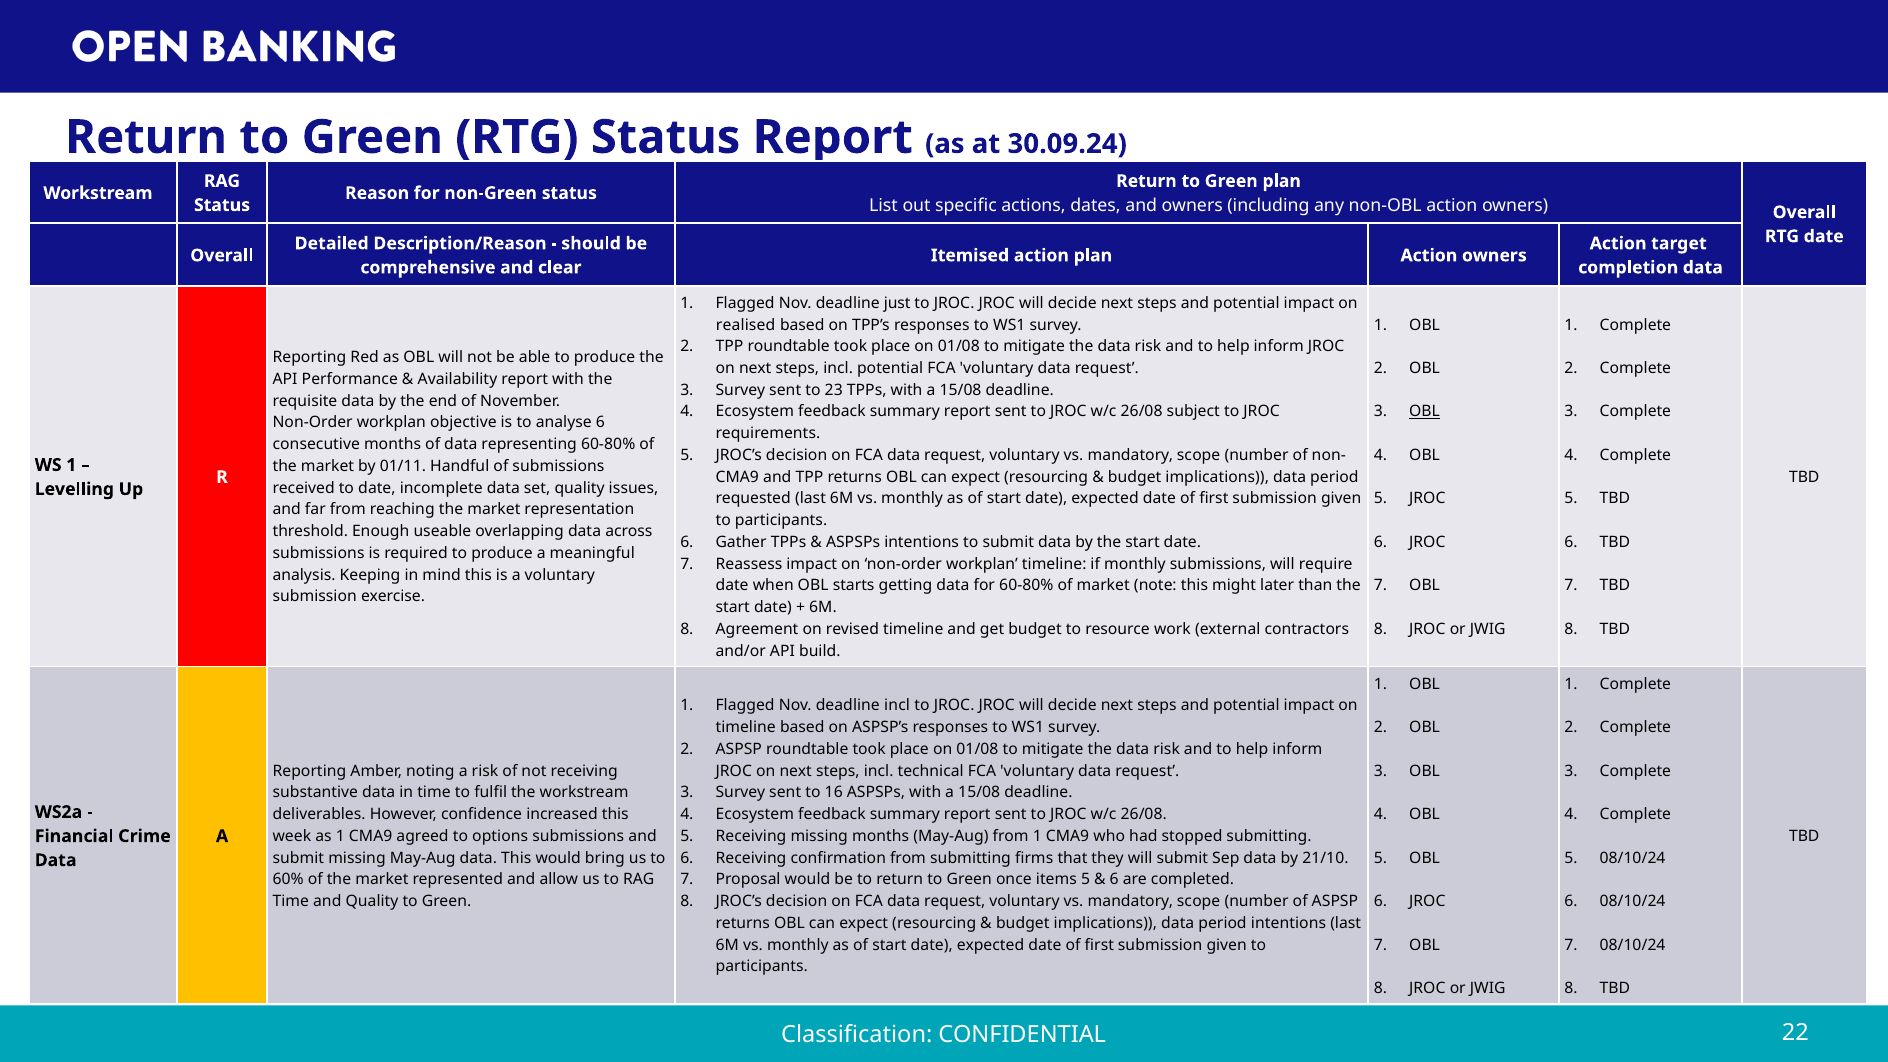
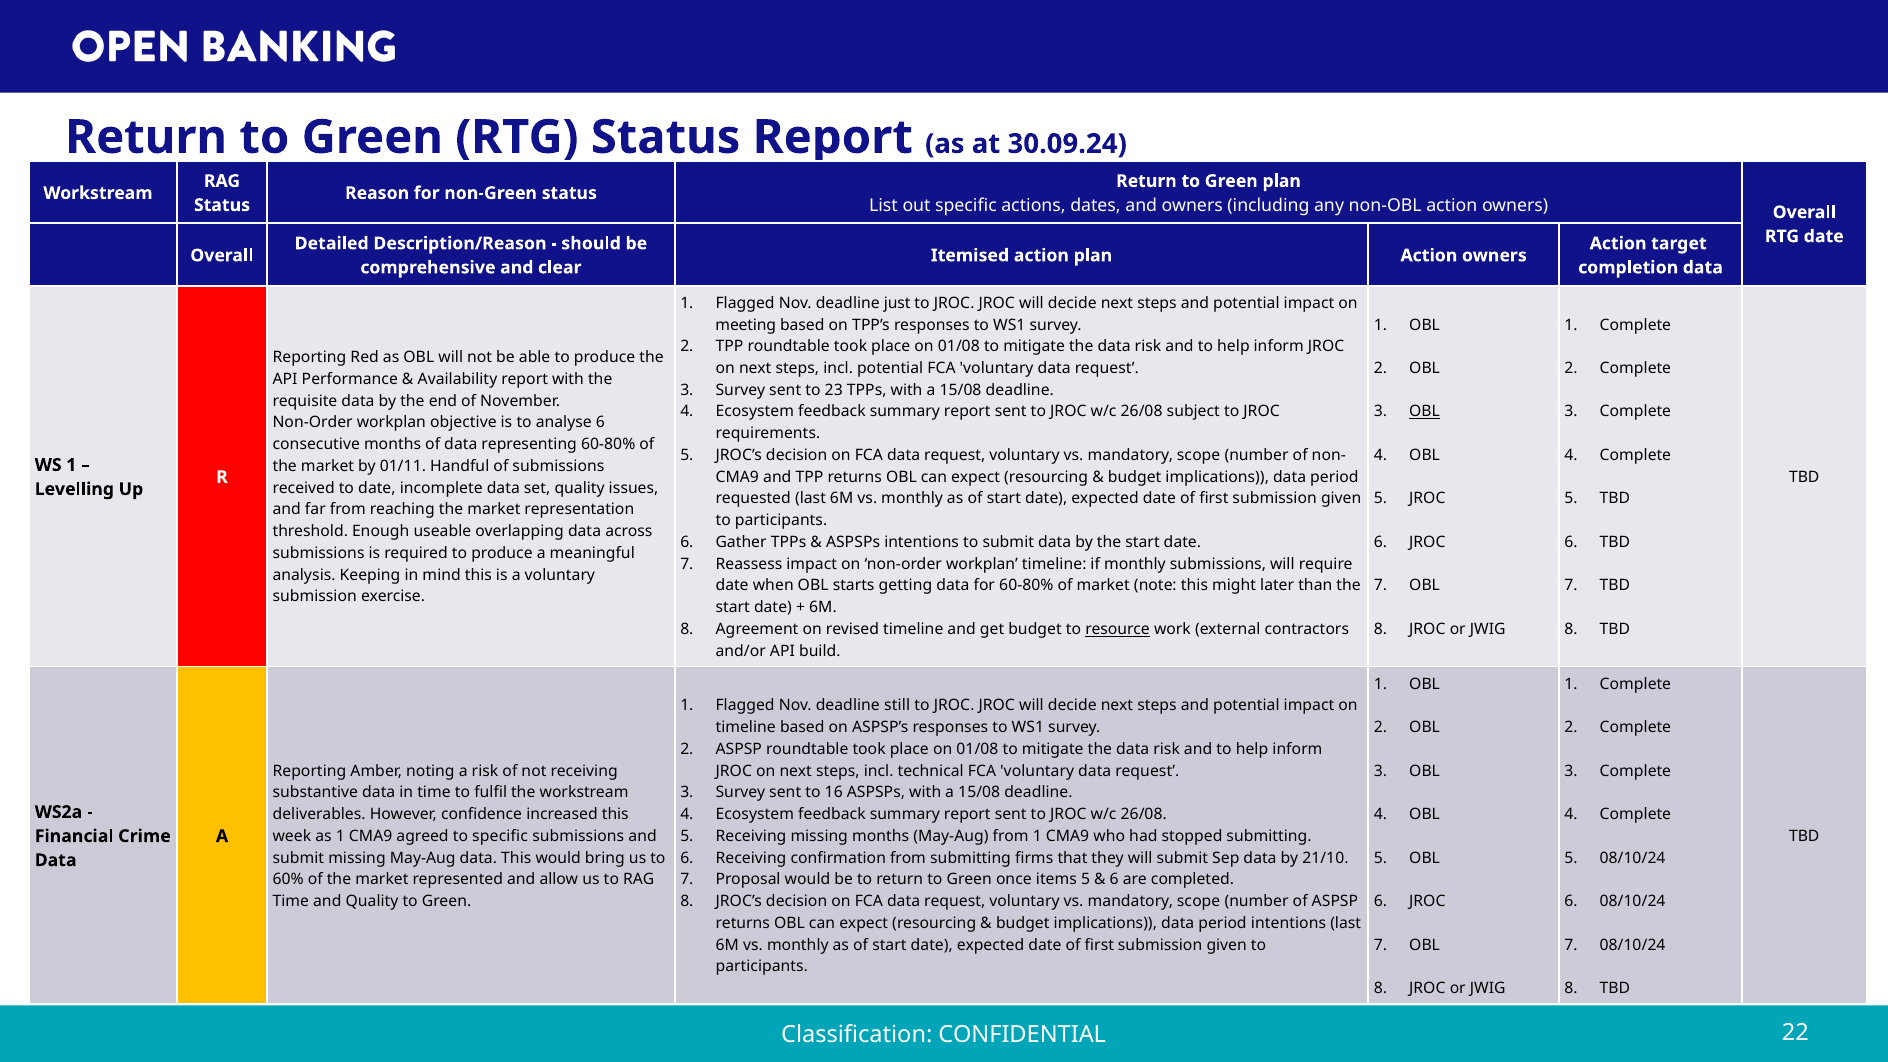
realised: realised -> meeting
resource underline: none -> present
deadline incl: incl -> still
to options: options -> specific
